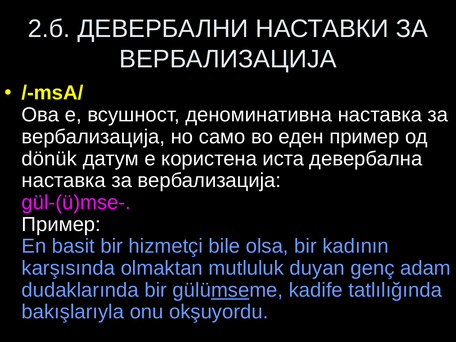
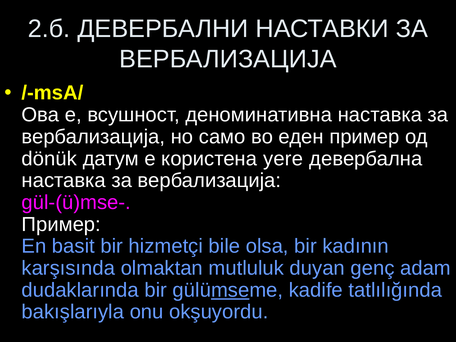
иста: иста -> yere
